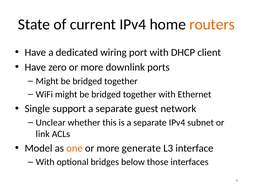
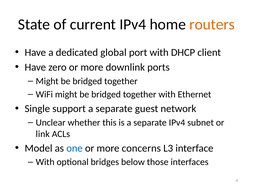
wiring: wiring -> global
one colour: orange -> blue
generate: generate -> concerns
